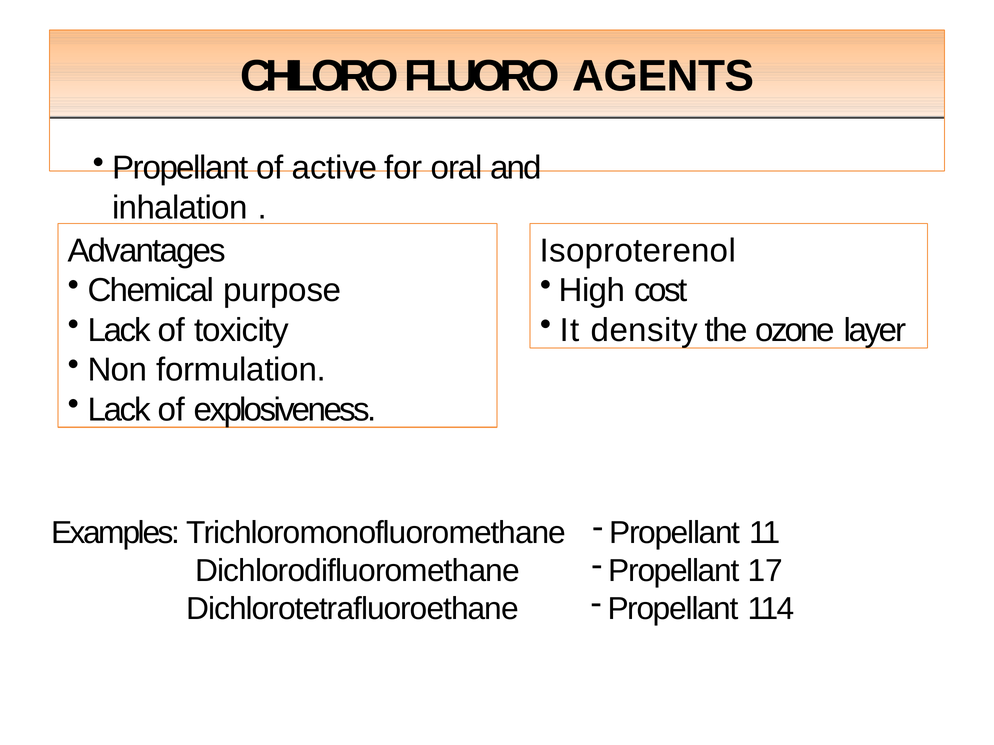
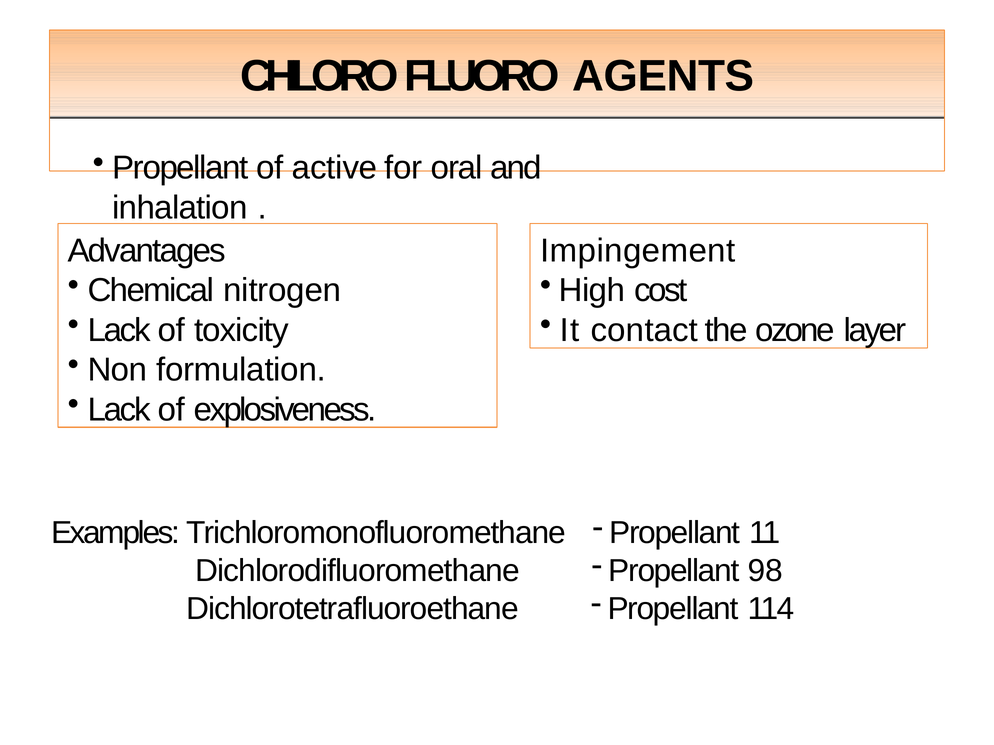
Isoproterenol: Isoproterenol -> Impingement
purpose: purpose -> nitrogen
density: density -> contact
17: 17 -> 98
